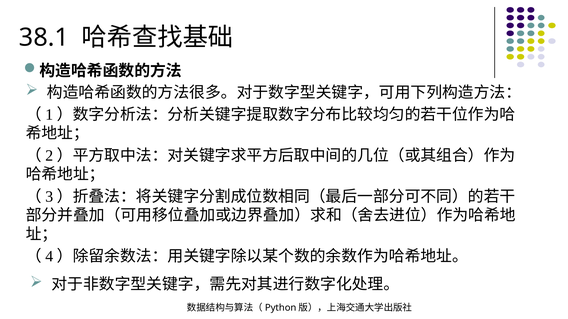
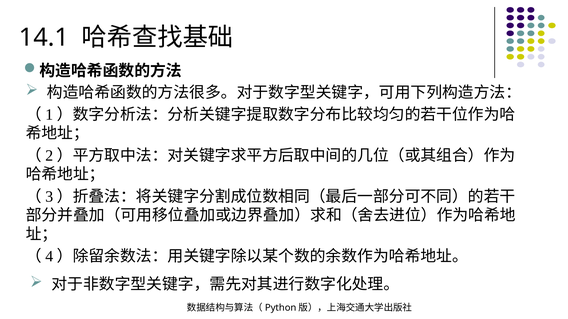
38.1: 38.1 -> 14.1
